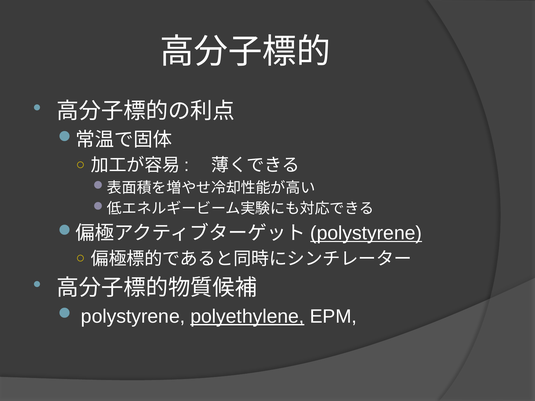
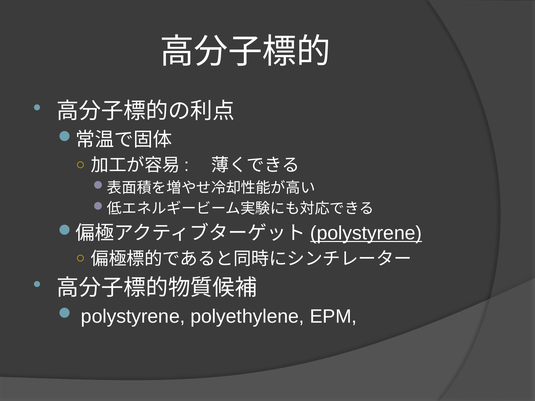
polyethylene underline: present -> none
